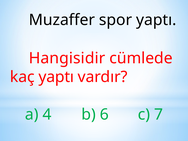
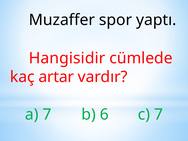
kaç yaptı: yaptı -> artar
a 4: 4 -> 7
